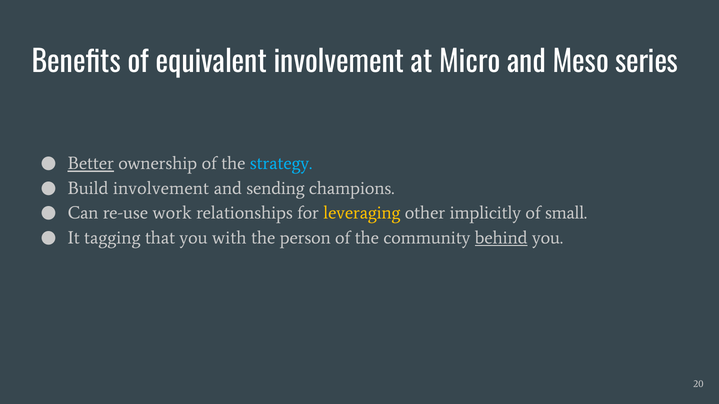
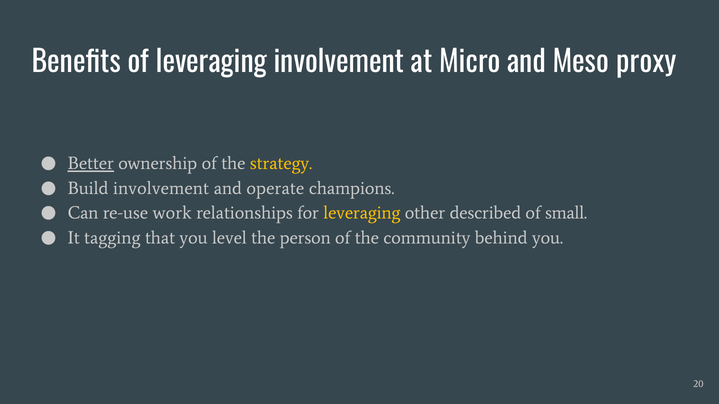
of equivalent: equivalent -> leveraging
series: series -> proxy
strategy colour: light blue -> yellow
sending: sending -> operate
implicitly: implicitly -> described
with: with -> level
behind underline: present -> none
